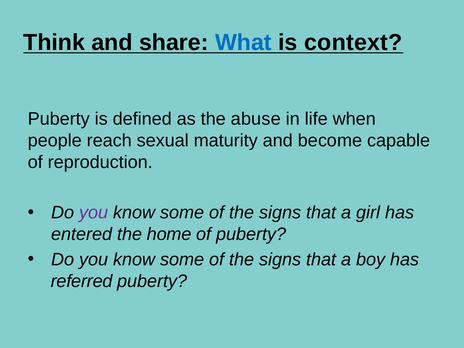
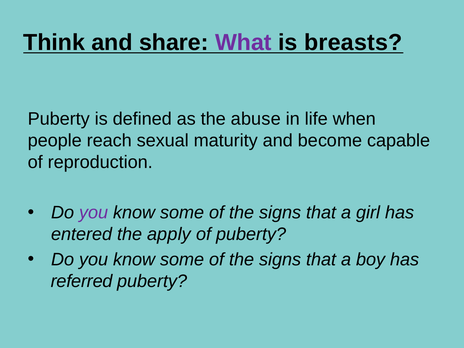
What colour: blue -> purple
context: context -> breasts
home: home -> apply
